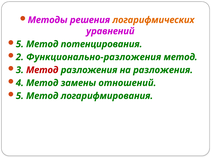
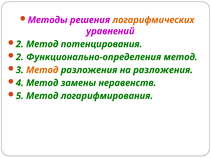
5 at (20, 44): 5 -> 2
Функционально-разложения: Функционально-разложения -> Функционально-определения
Метод at (42, 70) colour: red -> orange
отношений: отношений -> неравенств
